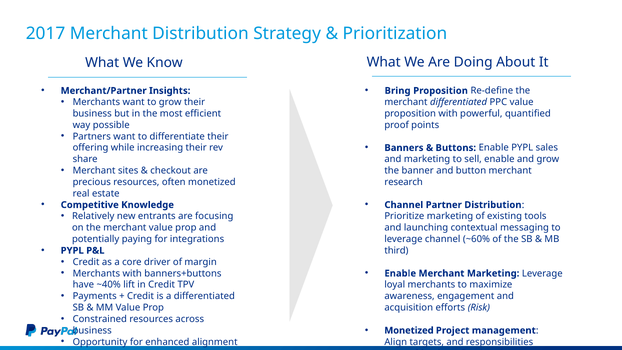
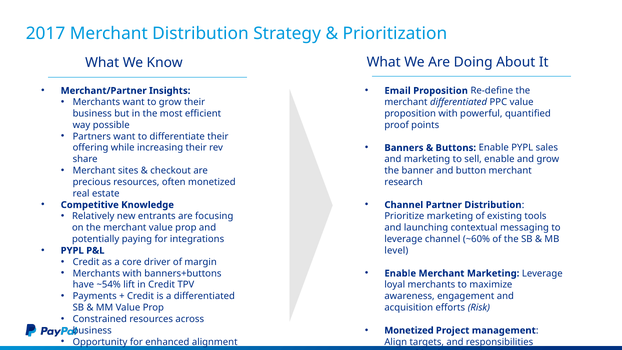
Bring: Bring -> Email
third: third -> level
~40%: ~40% -> ~54%
